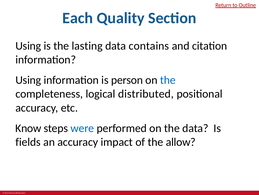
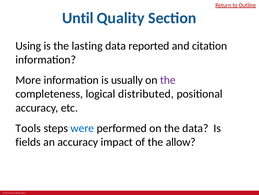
Each: Each -> Until
contains: contains -> reported
Using at (28, 80): Using -> More
person: person -> usually
the at (168, 80) colour: blue -> purple
Know: Know -> Tools
